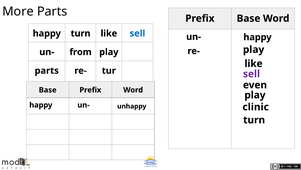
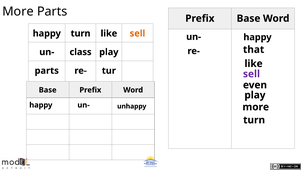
sell at (137, 33) colour: blue -> orange
re- play: play -> that
from: from -> class
clinic at (256, 107): clinic -> more
